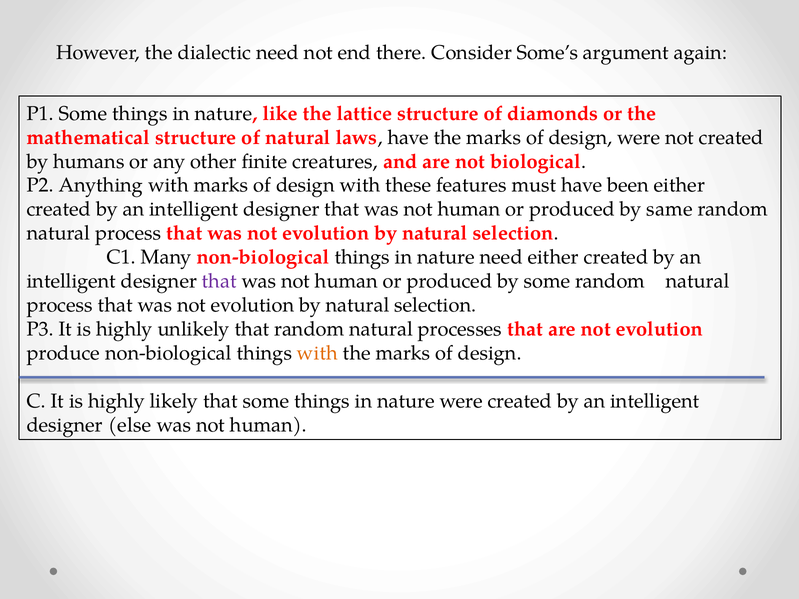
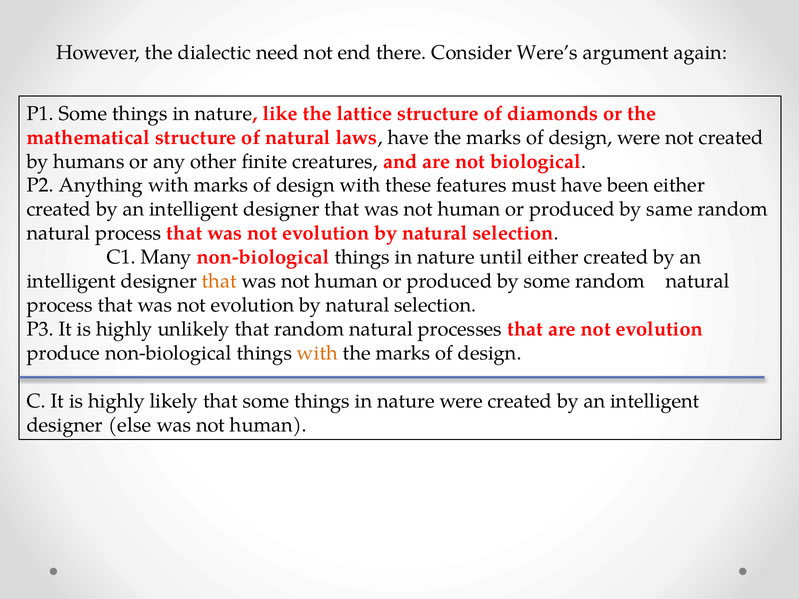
Some’s: Some’s -> Were’s
nature need: need -> until
that at (219, 281) colour: purple -> orange
